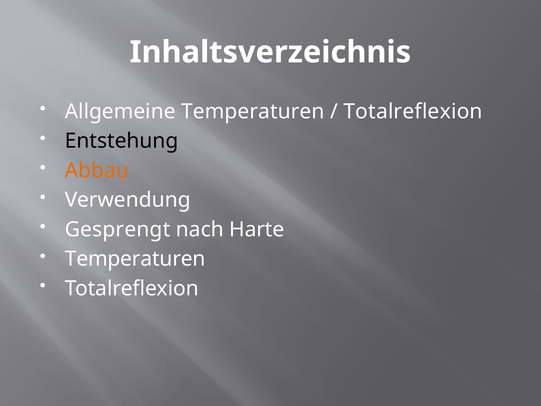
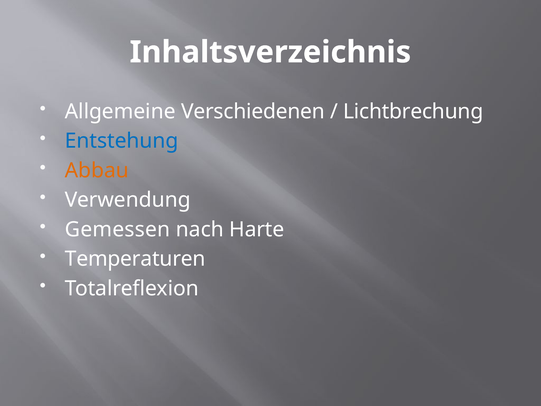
Allgemeine Temperaturen: Temperaturen -> Verschiedenen
Totalreflexion at (413, 111): Totalreflexion -> Lichtbrechung
Entstehung colour: black -> blue
Gesprengt: Gesprengt -> Gemessen
